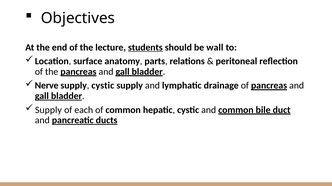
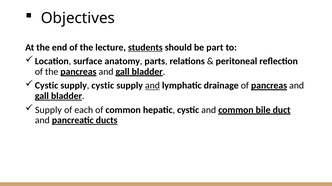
wall: wall -> part
Nerve at (47, 86): Nerve -> Cystic
and at (152, 86) underline: none -> present
